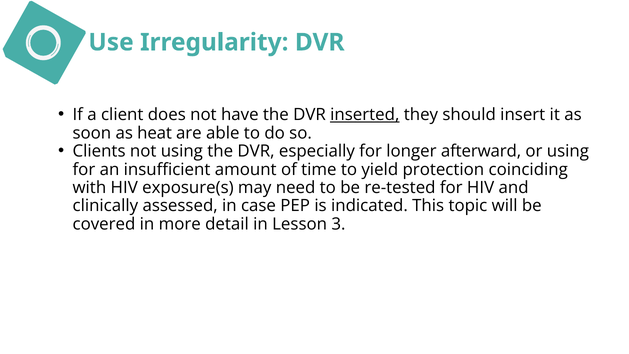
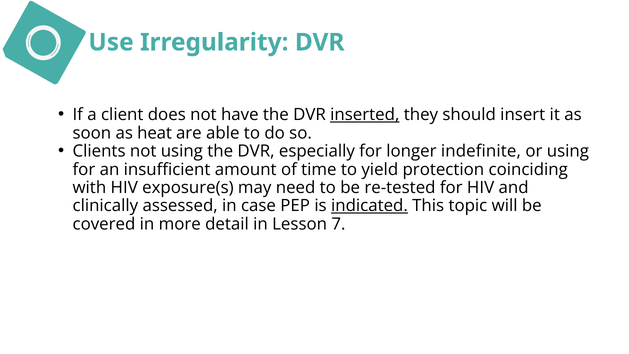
afterward: afterward -> indefinite
indicated underline: none -> present
3: 3 -> 7
